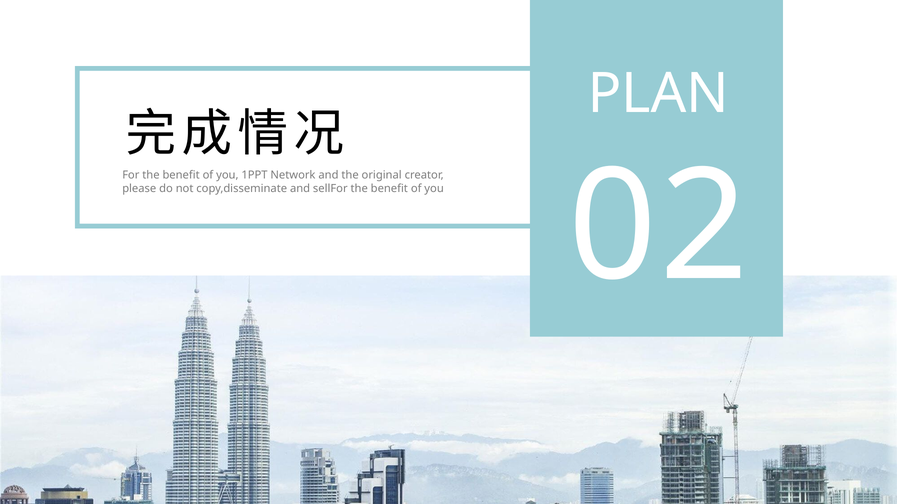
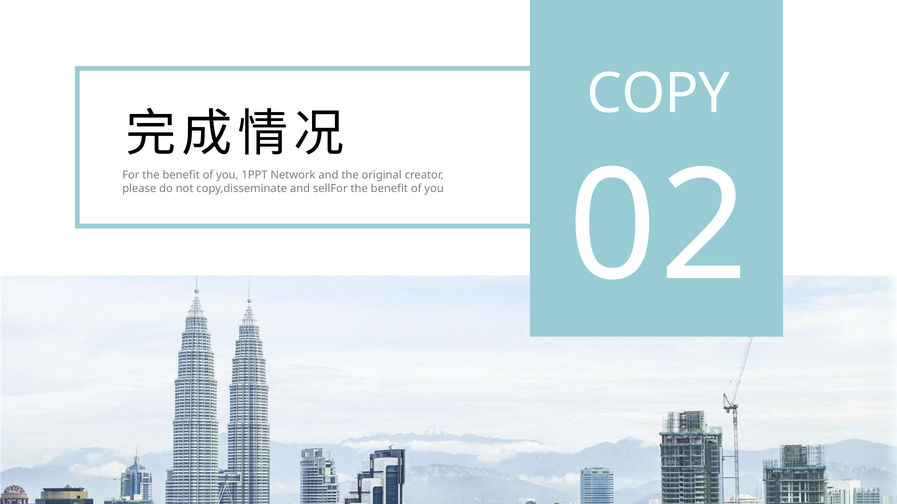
PLAN: PLAN -> COPY
